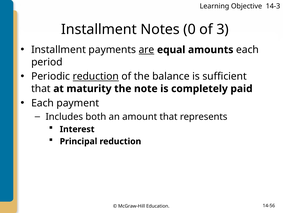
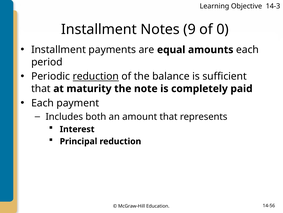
0: 0 -> 9
3: 3 -> 0
are underline: present -> none
